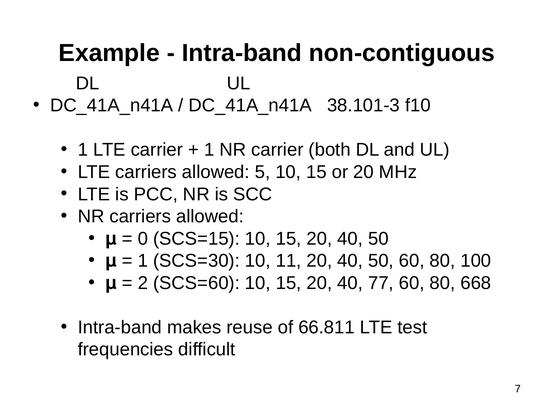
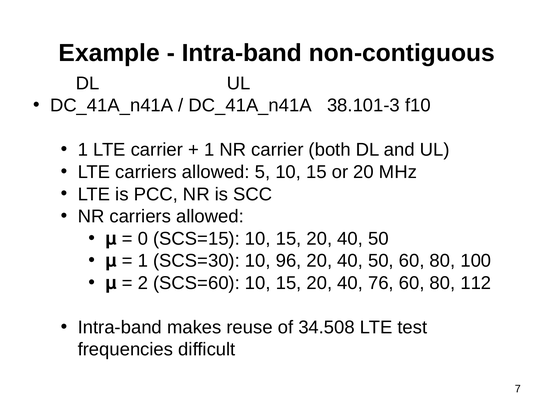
11: 11 -> 96
77: 77 -> 76
668: 668 -> 112
66.811: 66.811 -> 34.508
